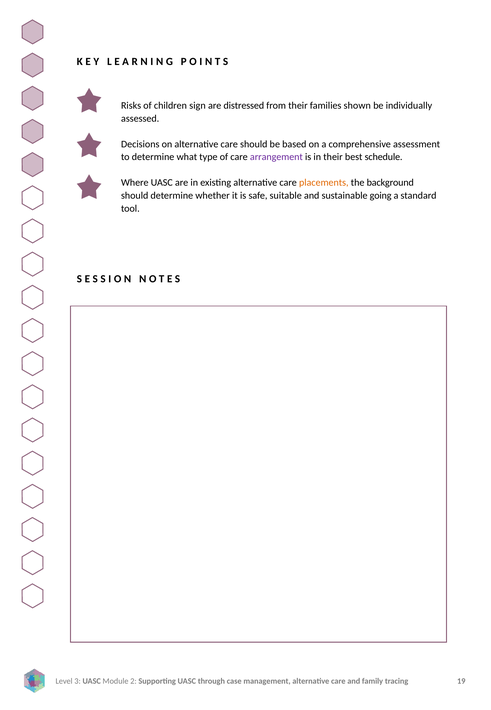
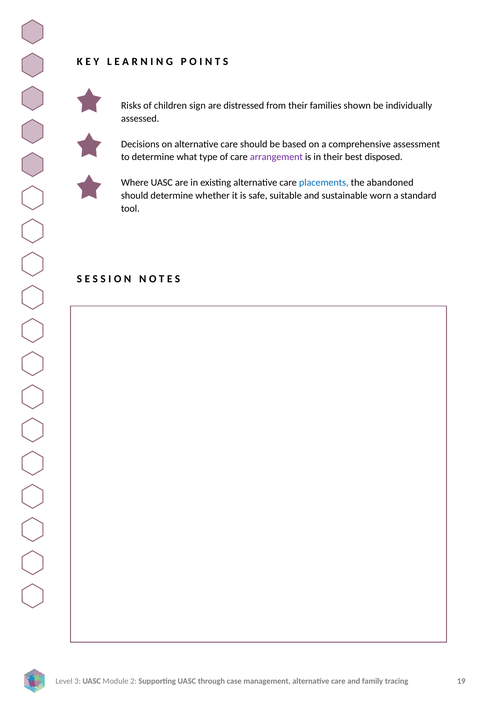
schedule: schedule -> disposed
placements colour: orange -> blue
background: background -> abandoned
going: going -> worn
